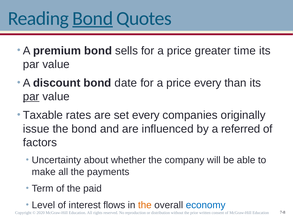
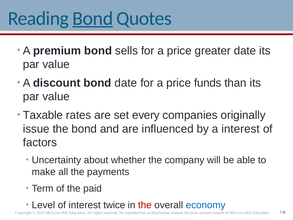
greater time: time -> date
price every: every -> funds
par at (31, 97) underline: present -> none
a referred: referred -> interest
flows: flows -> twice
the at (145, 205) colour: orange -> red
